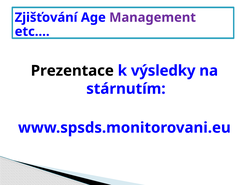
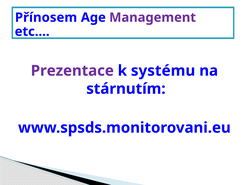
Zjišťování: Zjišťování -> Přínosem
Prezentace colour: black -> purple
výsledky: výsledky -> systému
